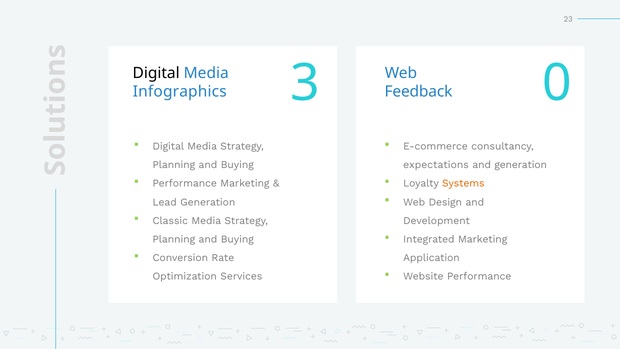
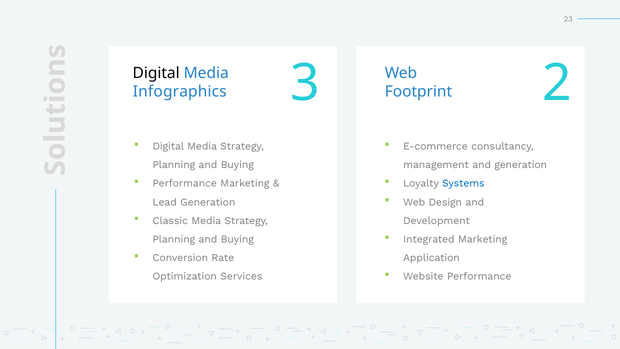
Feedback: Feedback -> Footprint
0: 0 -> 2
expectations: expectations -> management
Systems colour: orange -> blue
